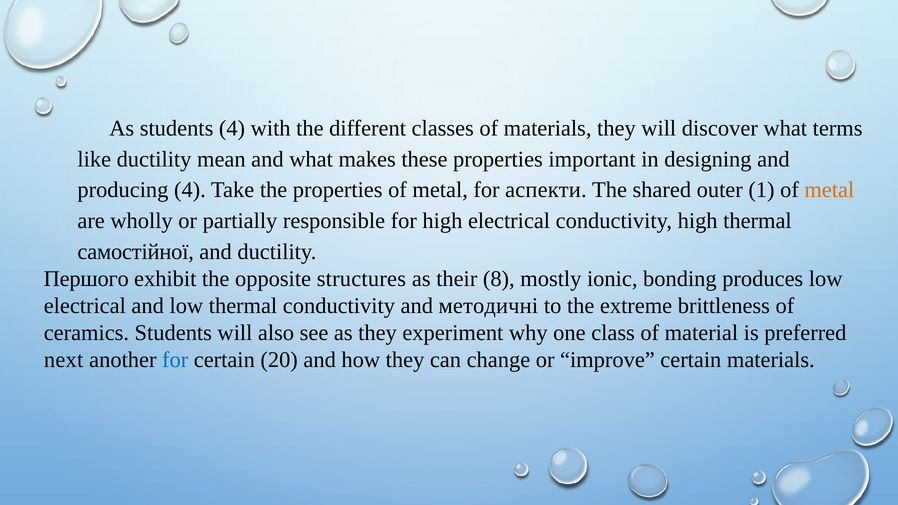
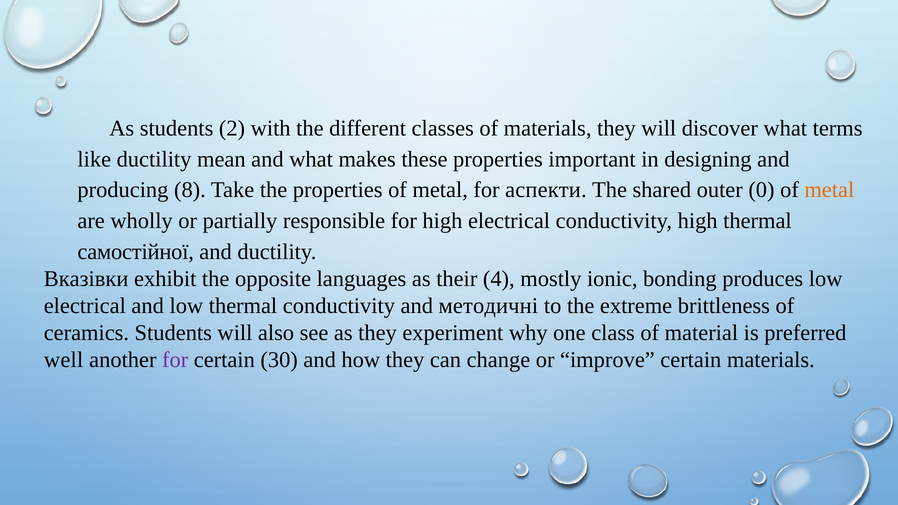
students 4: 4 -> 2
producing 4: 4 -> 8
1: 1 -> 0
Першого: Першого -> Вказівки
structures: structures -> languages
8: 8 -> 4
next: next -> well
for at (175, 360) colour: blue -> purple
20: 20 -> 30
